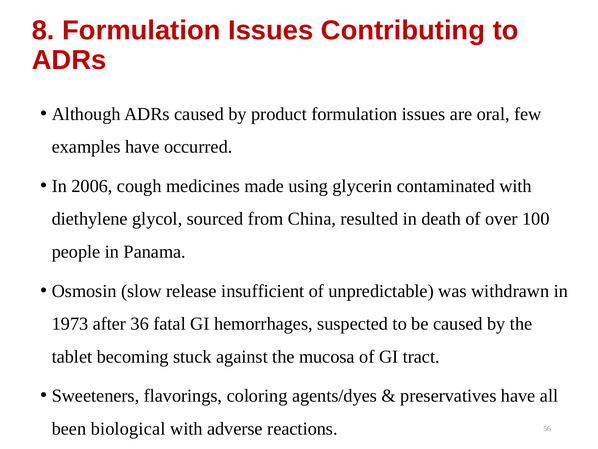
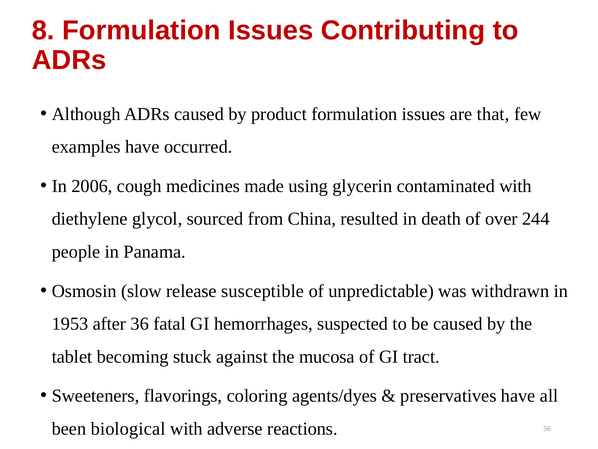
oral: oral -> that
100: 100 -> 244
insufficient: insufficient -> susceptible
1973: 1973 -> 1953
